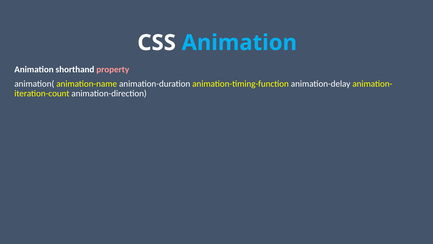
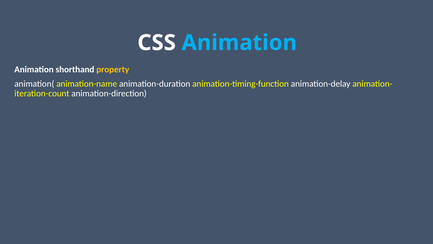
property colour: pink -> yellow
